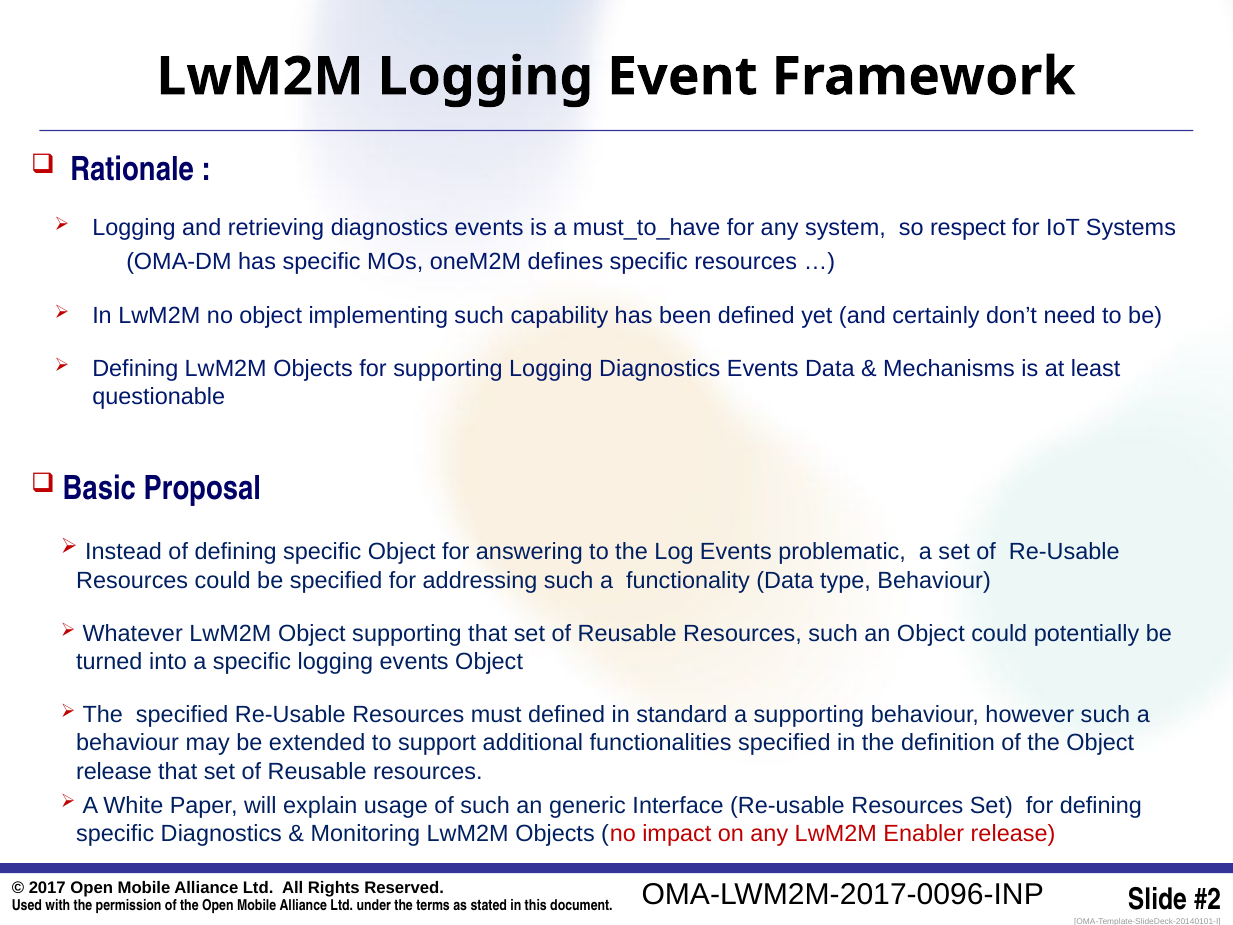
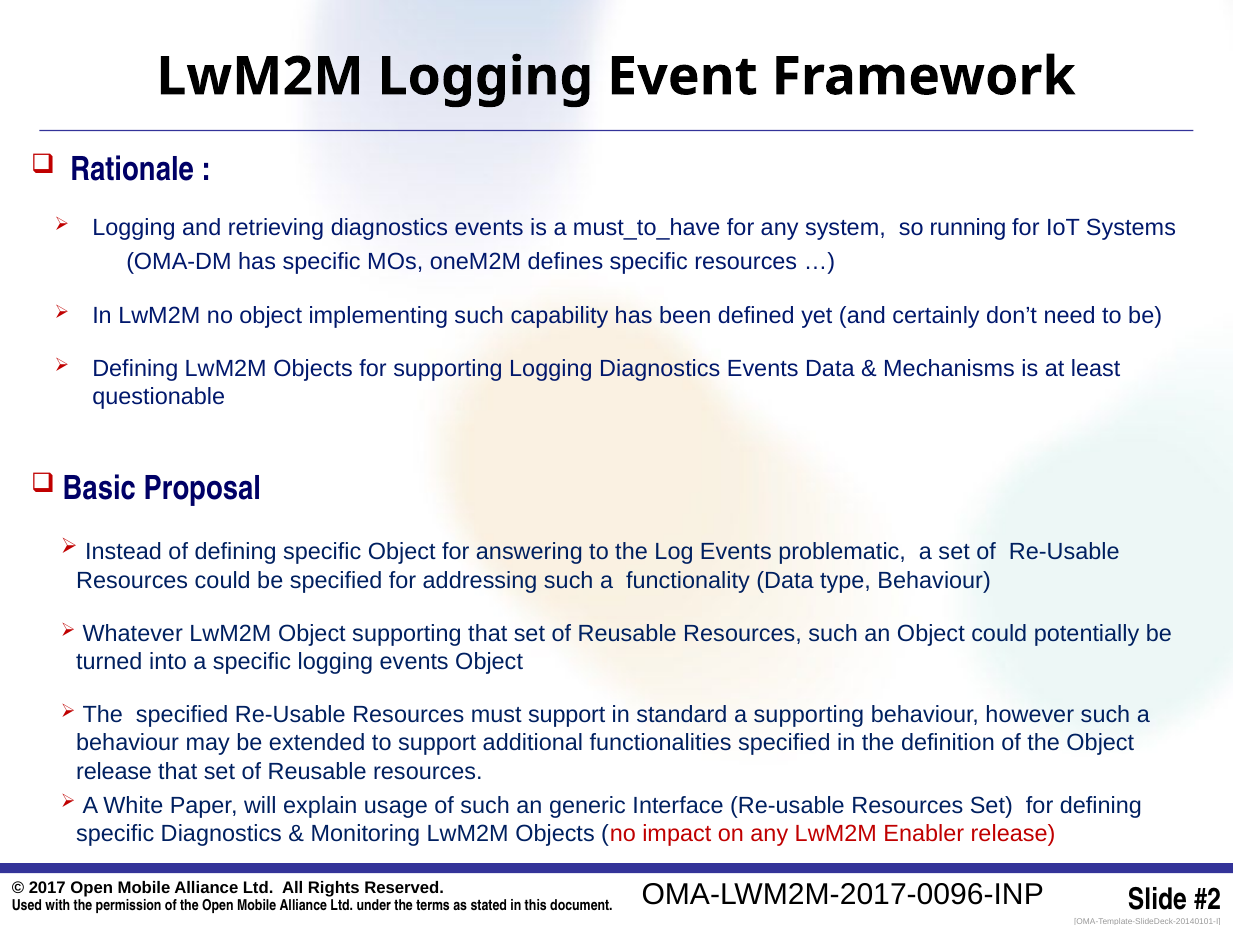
respect: respect -> running
must defined: defined -> support
